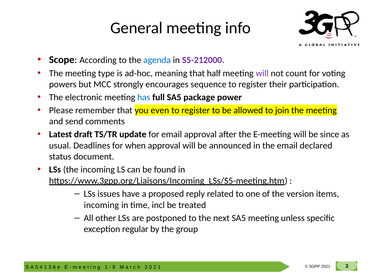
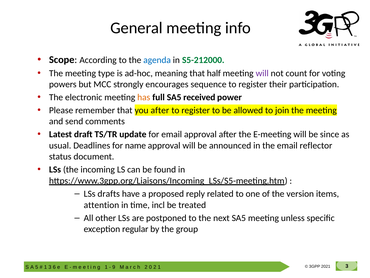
S5-212000 colour: purple -> green
has colour: blue -> orange
package: package -> received
you even: even -> after
when: when -> name
declared: declared -> reflector
issues: issues -> drafts
incoming at (101, 205): incoming -> attention
